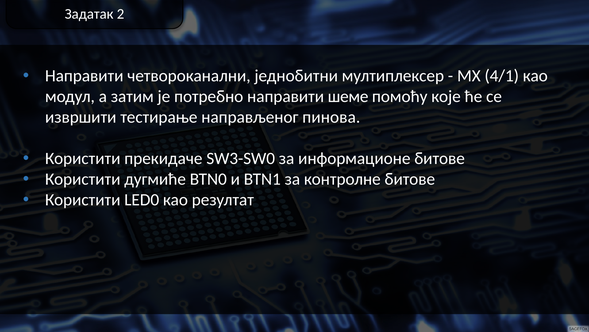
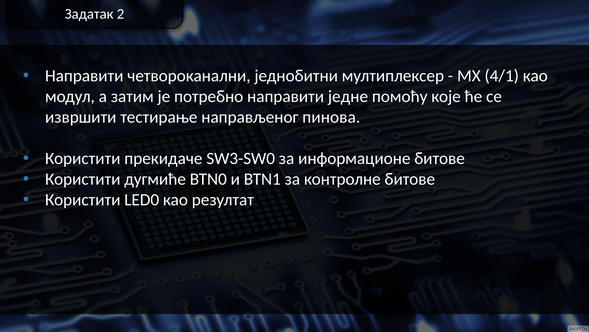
шеме: шеме -> једне
